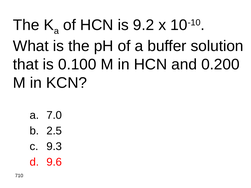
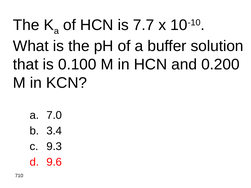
9.2: 9.2 -> 7.7
2.5: 2.5 -> 3.4
